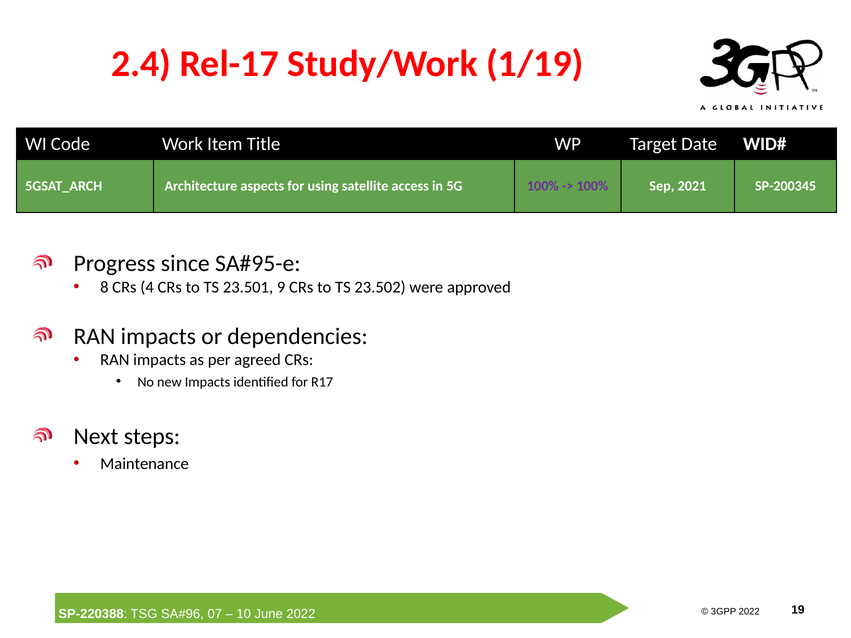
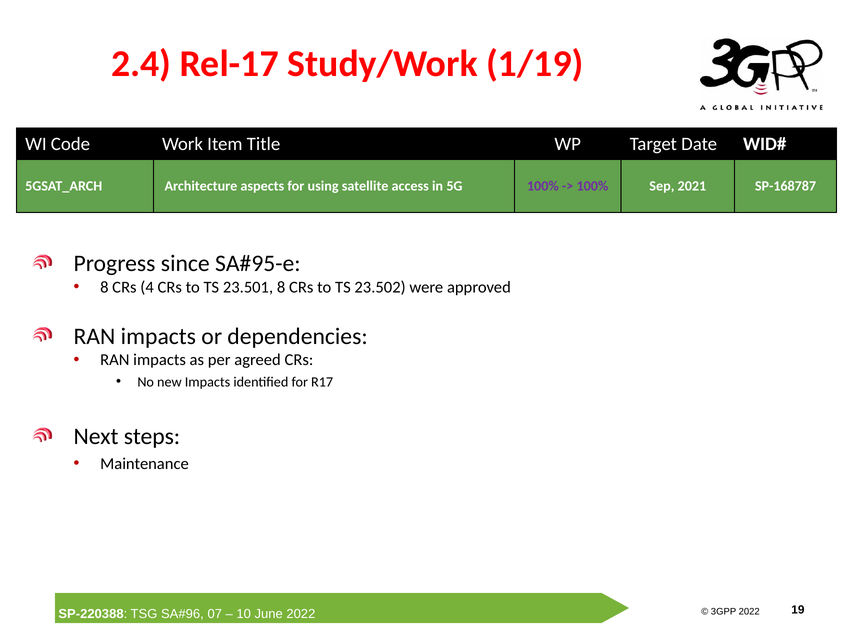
SP-200345: SP-200345 -> SP-168787
23.501 9: 9 -> 8
